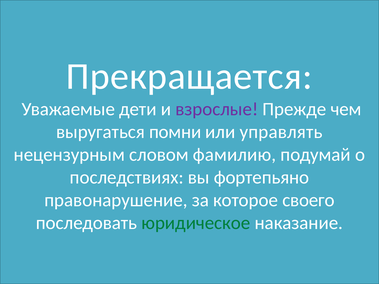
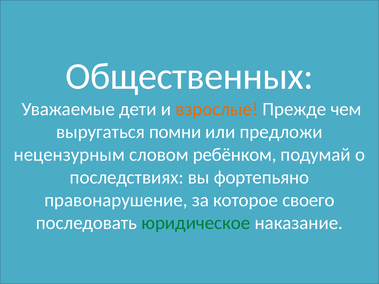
Прекращается: Прекращается -> Общественных
взрослые colour: purple -> orange
управлять: управлять -> предложи
фамилию: фамилию -> ребёнком
